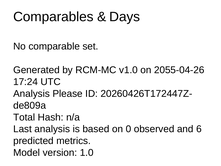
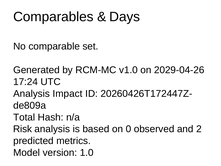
2055-04-26: 2055-04-26 -> 2029-04-26
Please: Please -> Impact
Last: Last -> Risk
6: 6 -> 2
